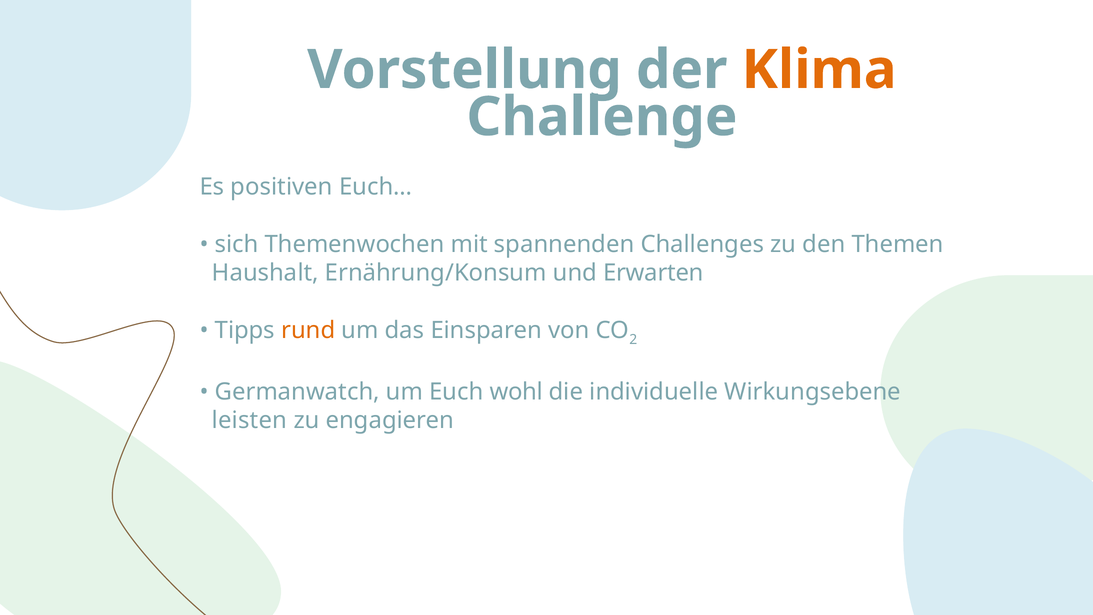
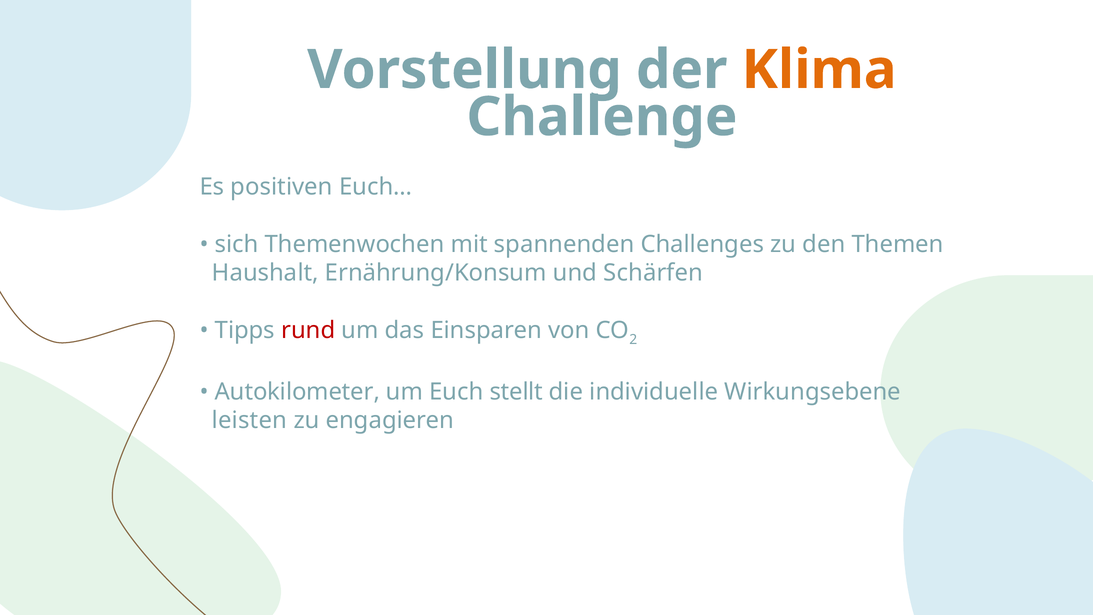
Erwarten: Erwarten -> Schärfen
rund colour: orange -> red
Germanwatch: Germanwatch -> Autokilometer
wohl: wohl -> stellt
